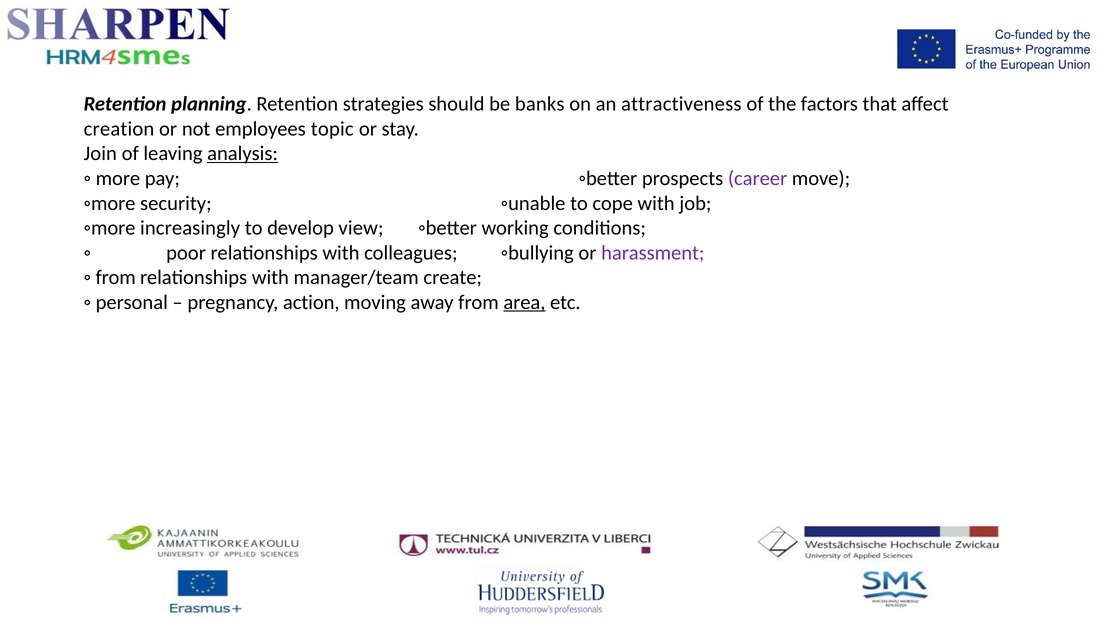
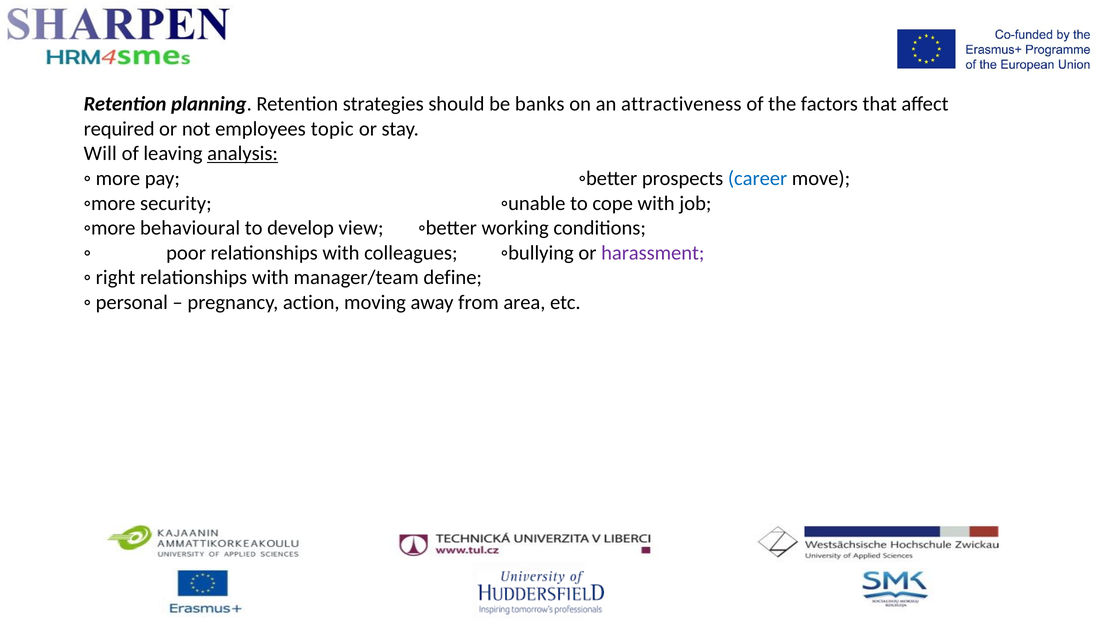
creation: creation -> required
Join: Join -> Will
career colour: purple -> blue
increasingly: increasingly -> behavioural
from at (116, 277): from -> right
create: create -> define
area underline: present -> none
